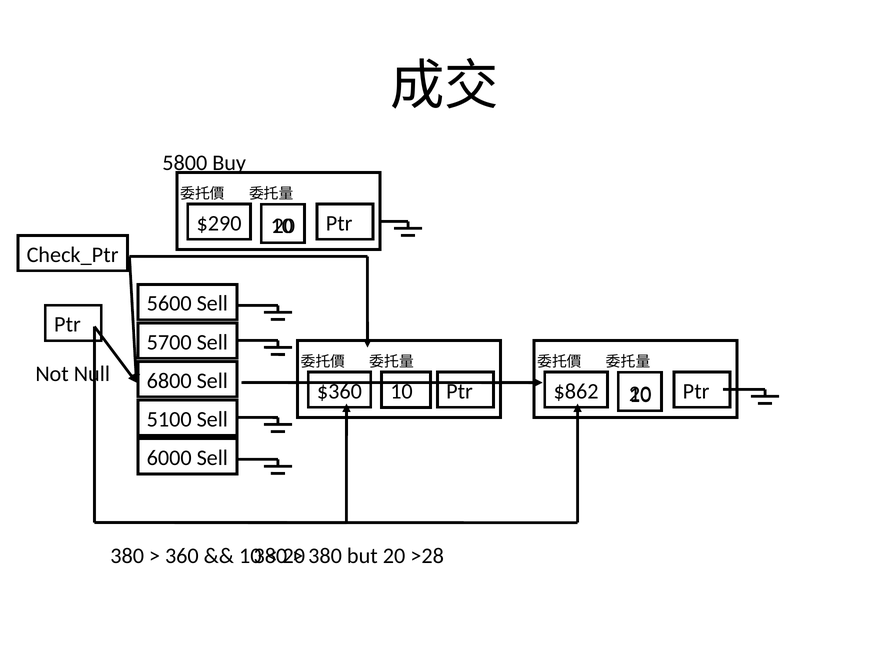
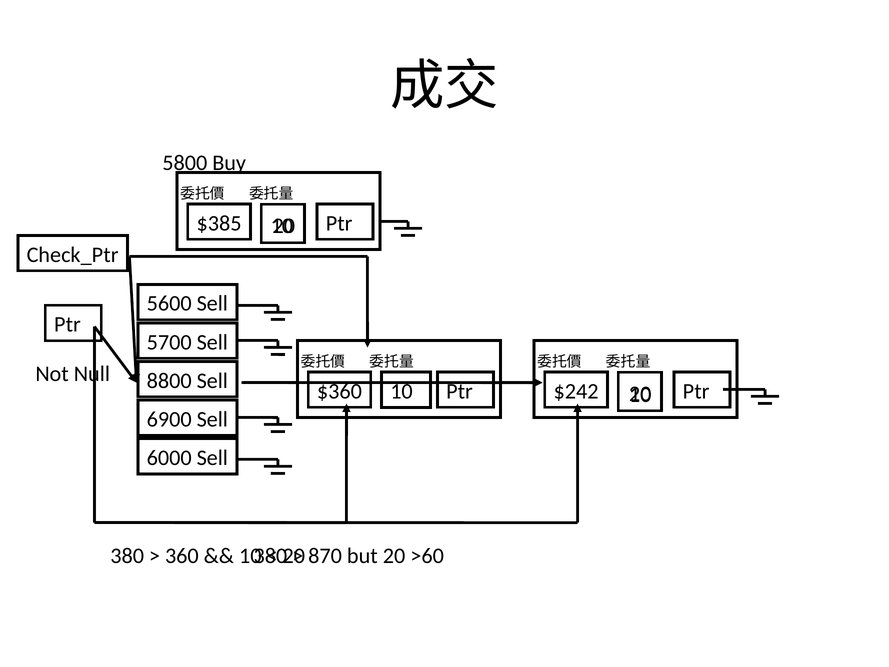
$290: $290 -> $385
6800: 6800 -> 8800
$862: $862 -> $242
5100: 5100 -> 6900
380 at (325, 556): 380 -> 870
>28: >28 -> >60
